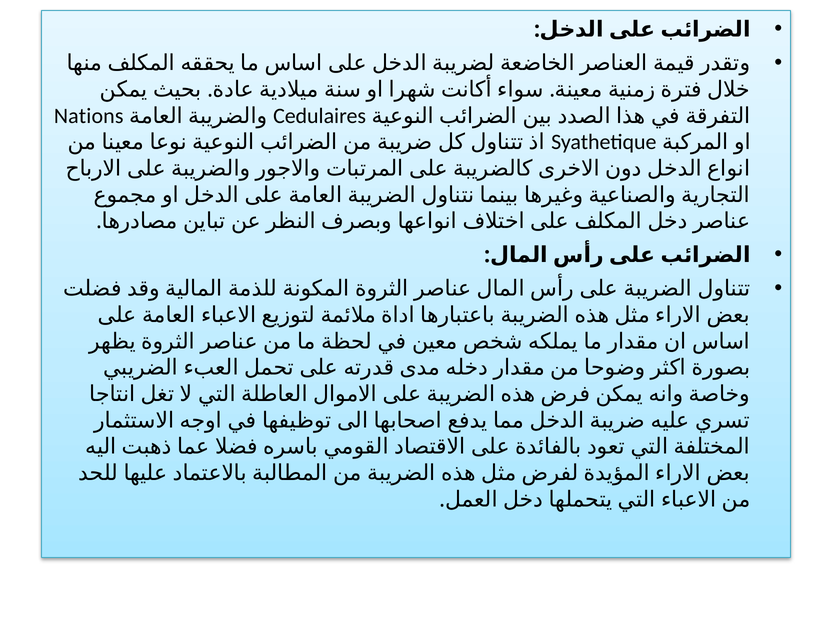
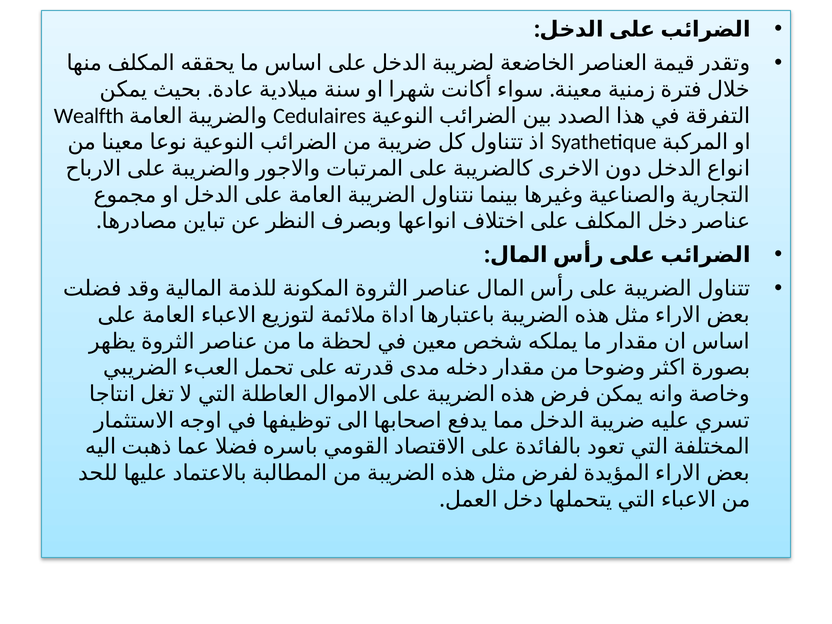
Nations: Nations -> Wealfth
